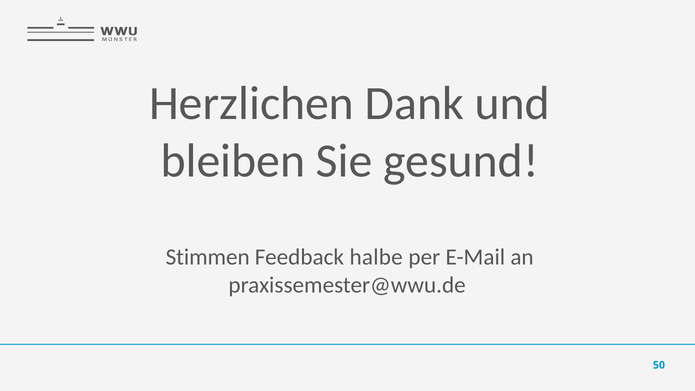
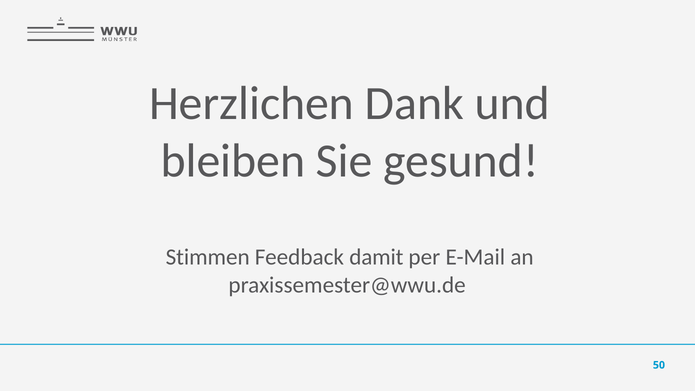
halbe: halbe -> damit
